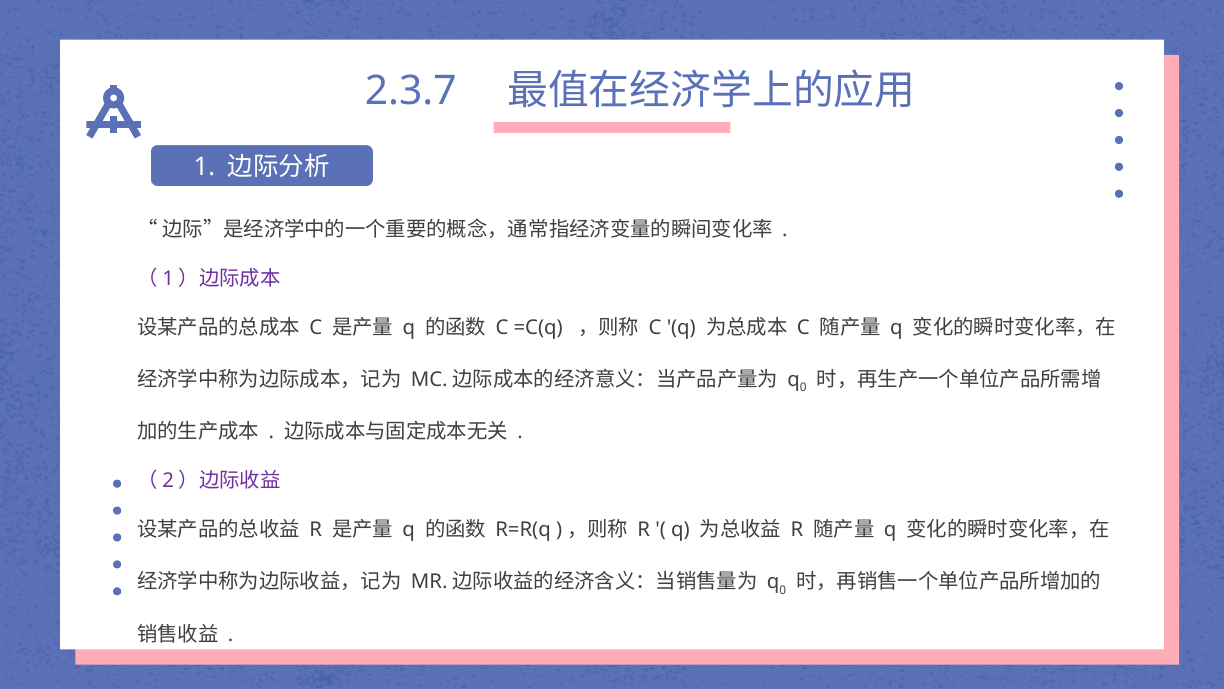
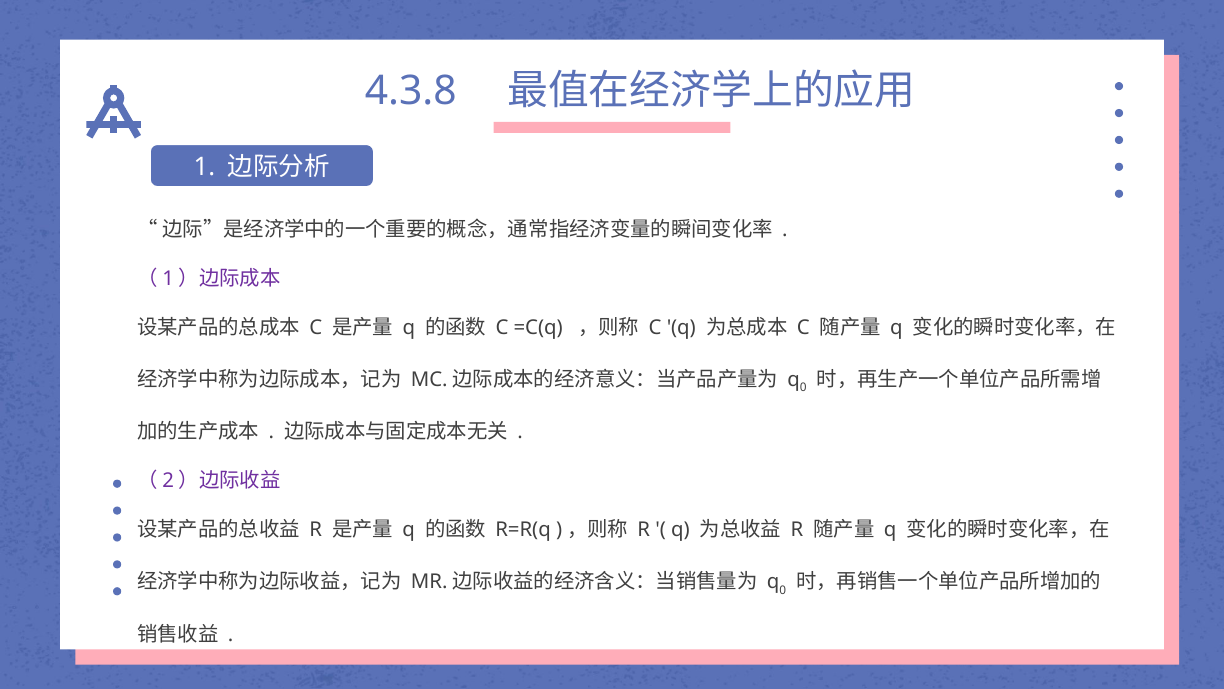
2.3.7: 2.3.7 -> 4.3.8
